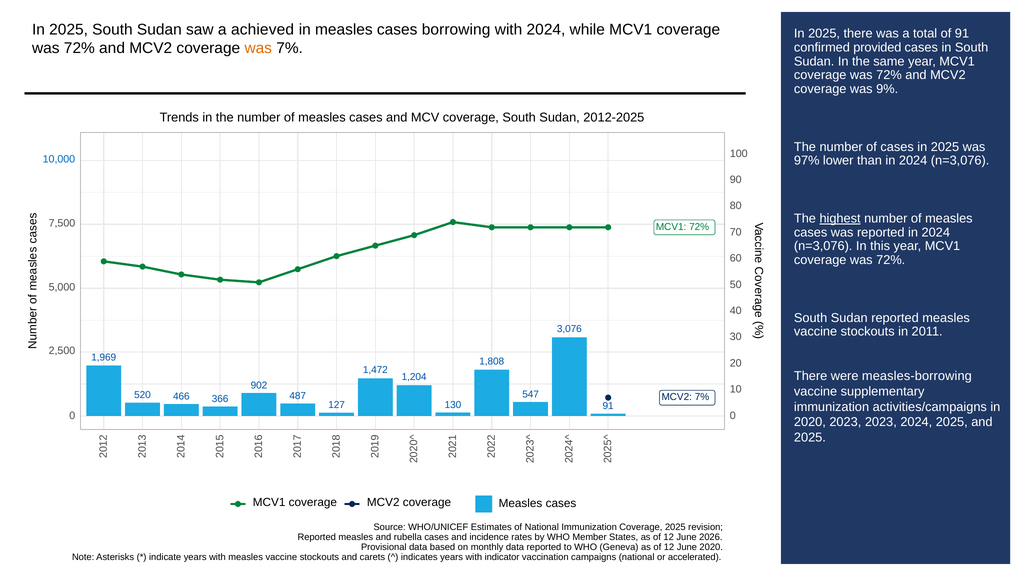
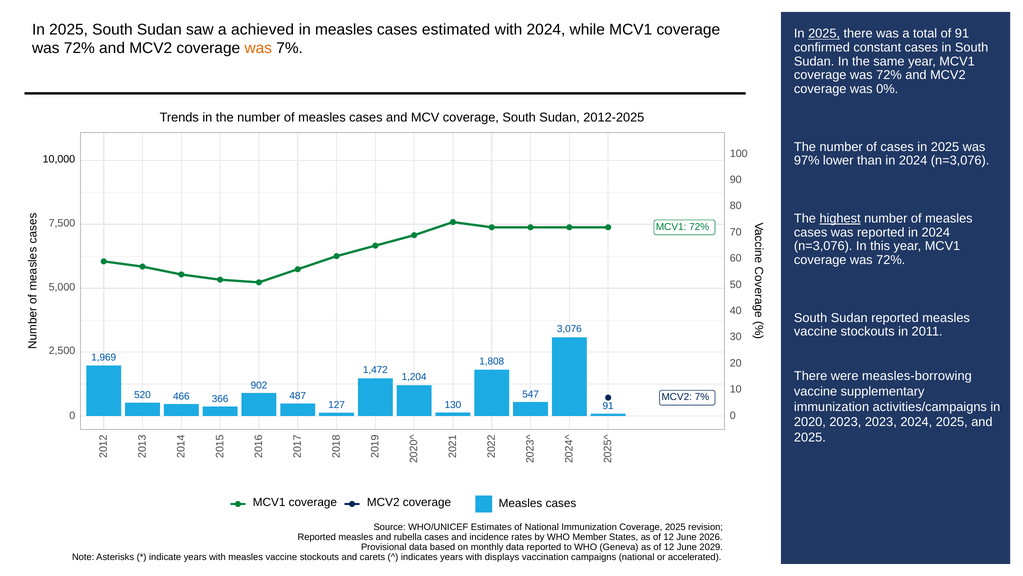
borrowing: borrowing -> estimated
2025 at (824, 34) underline: none -> present
provided: provided -> constant
9%: 9% -> 0%
10,000 colour: blue -> black
June 2020: 2020 -> 2029
indicator: indicator -> displays
